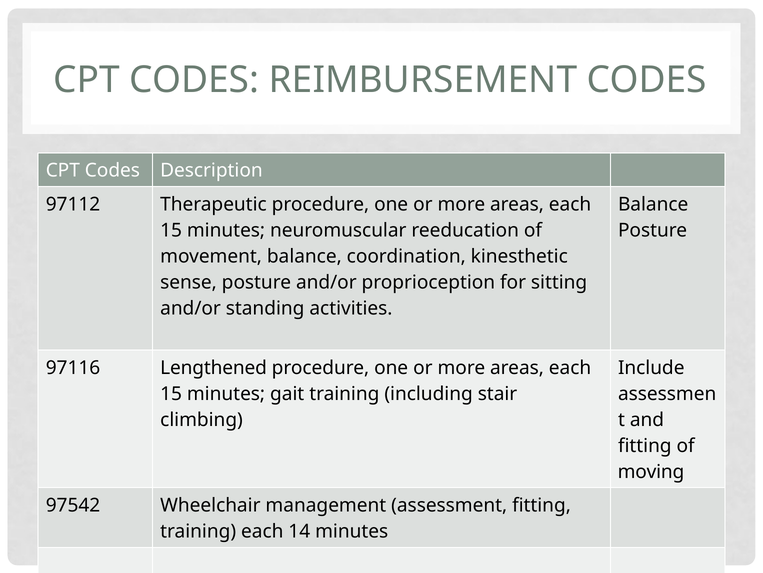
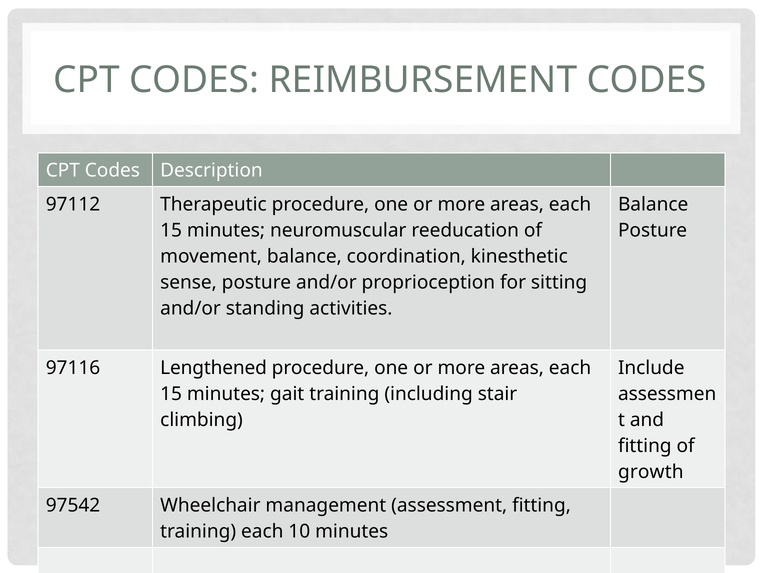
moving: moving -> growth
14: 14 -> 10
